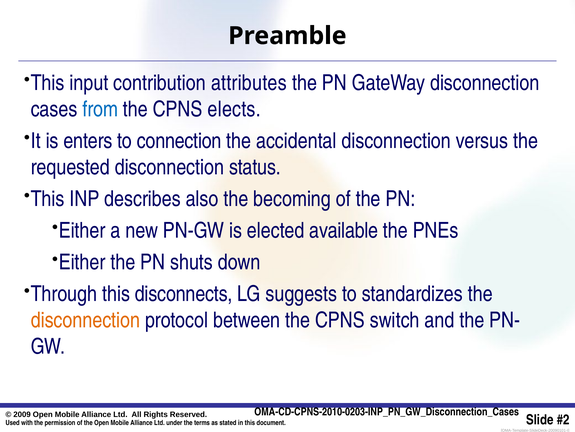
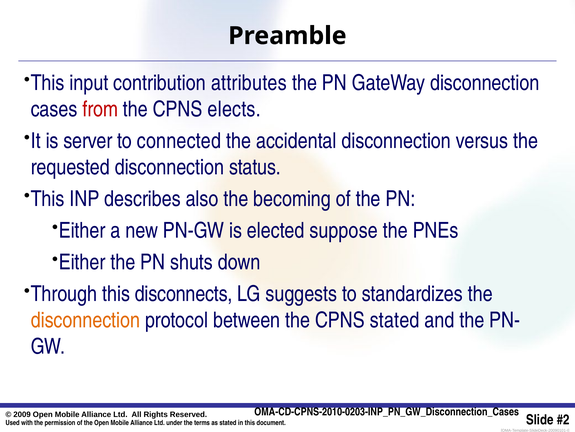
from colour: blue -> red
enters: enters -> server
connection: connection -> connected
available: available -> suppose
CPNS switch: switch -> stated
